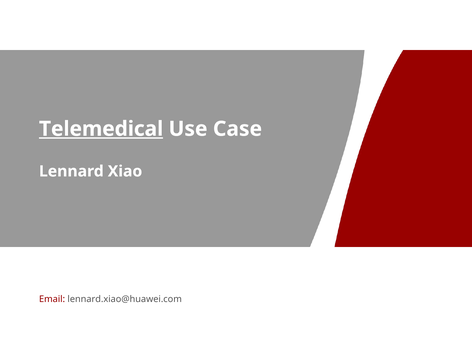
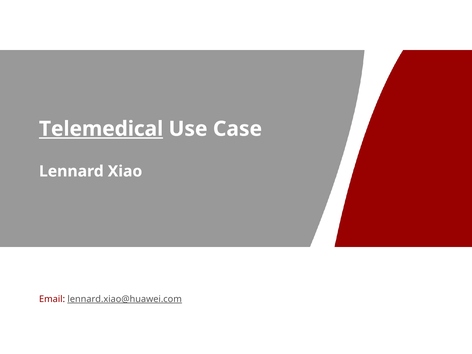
lennard.xiao@huawei.com underline: none -> present
